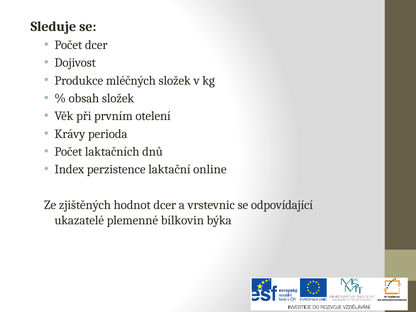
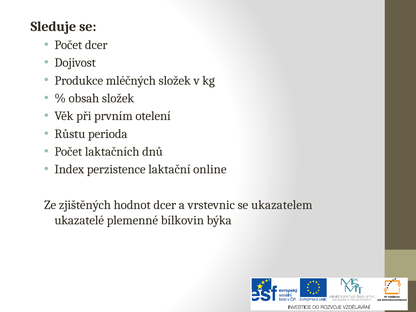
Krávy: Krávy -> Růstu
odpovídající: odpovídající -> ukazatelem
